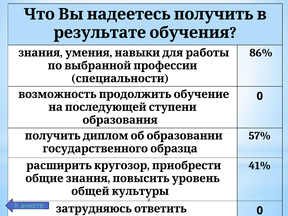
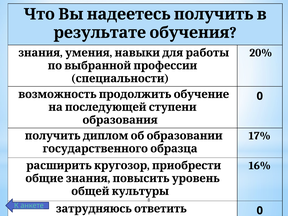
86%: 86% -> 20%
57%: 57% -> 17%
41%: 41% -> 16%
